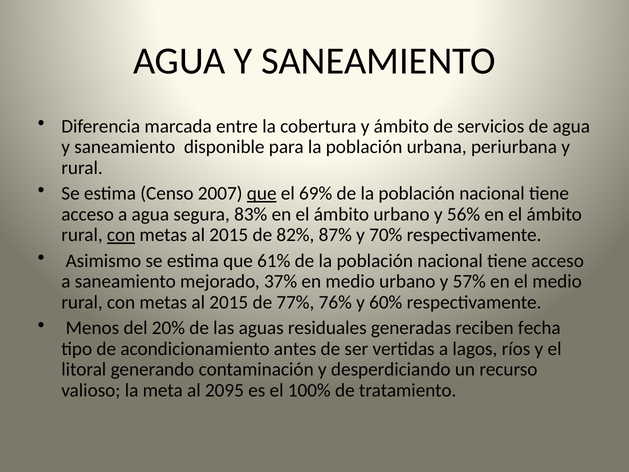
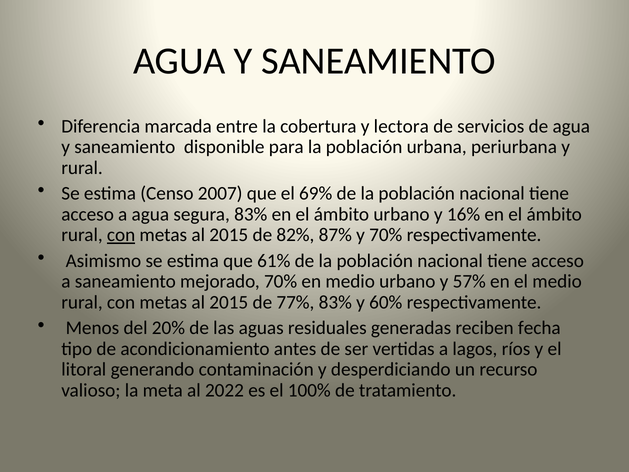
y ámbito: ámbito -> lectora
que at (262, 193) underline: present -> none
56%: 56% -> 16%
mejorado 37%: 37% -> 70%
77% 76%: 76% -> 83%
2095: 2095 -> 2022
